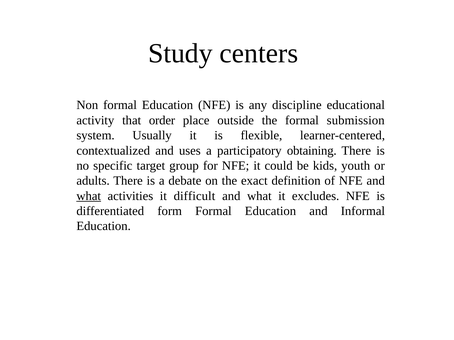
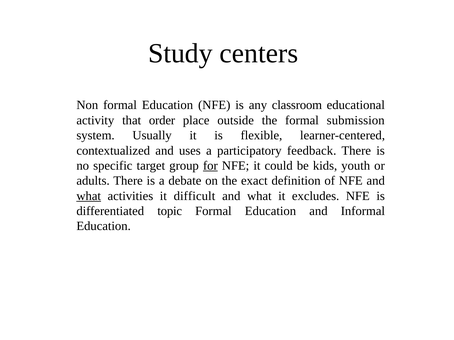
discipline: discipline -> classroom
obtaining: obtaining -> feedback
for underline: none -> present
form: form -> topic
